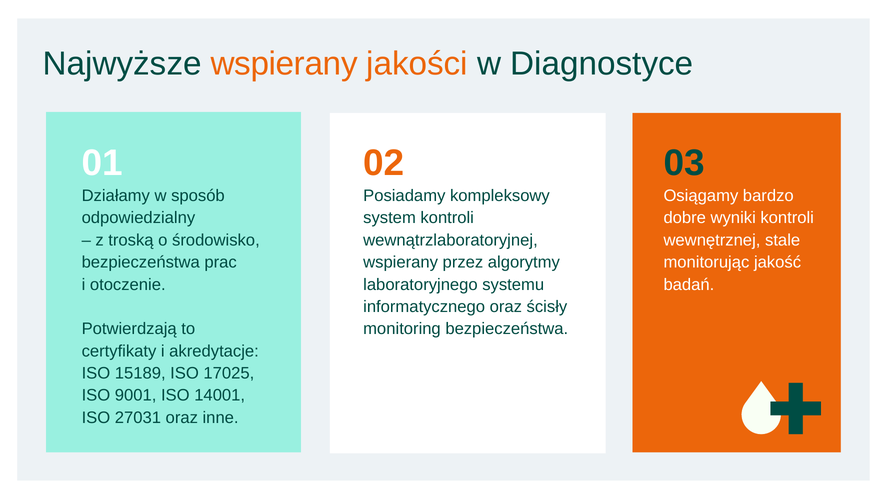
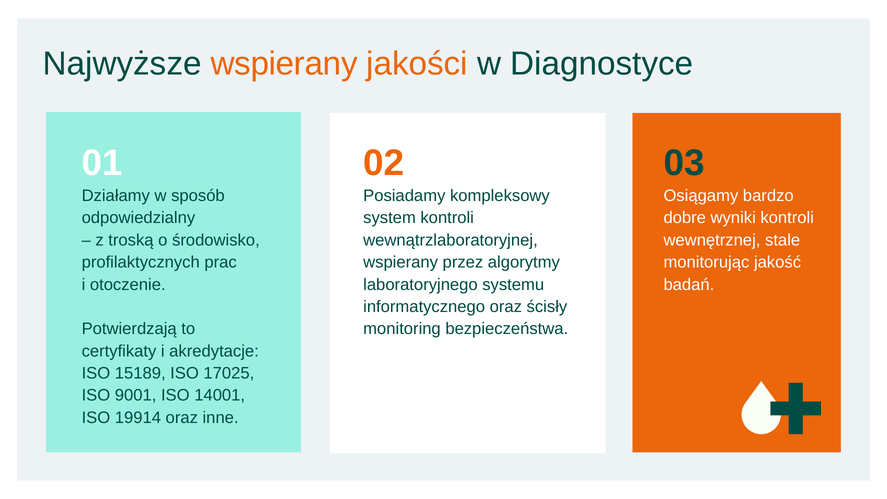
bezpieczeństwa at (141, 262): bezpieczeństwa -> profilaktycznych
27031: 27031 -> 19914
